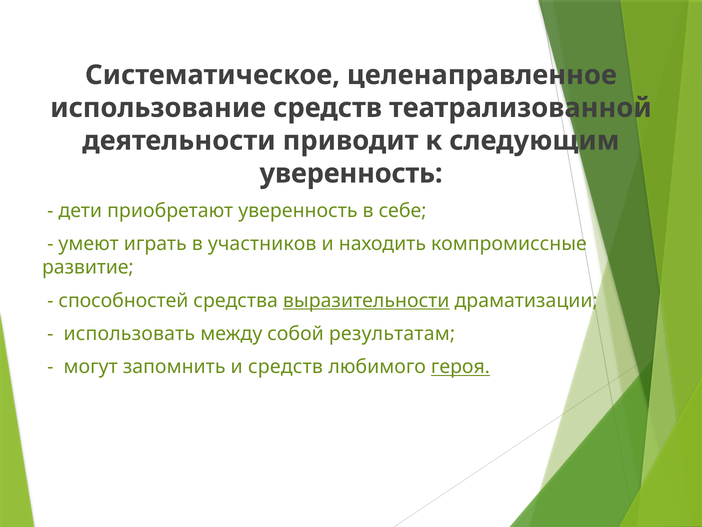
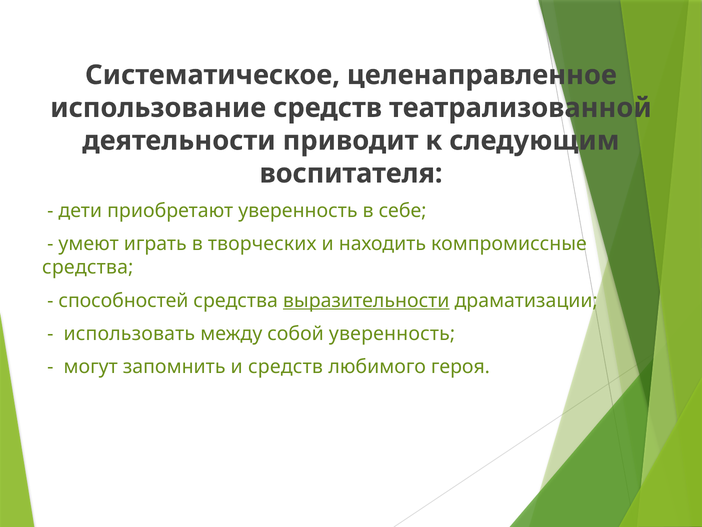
уверенность at (351, 173): уверенность -> воспитателя
участников: участников -> творческих
развитие at (88, 267): развитие -> средства
собой результатам: результатам -> уверенность
героя underline: present -> none
